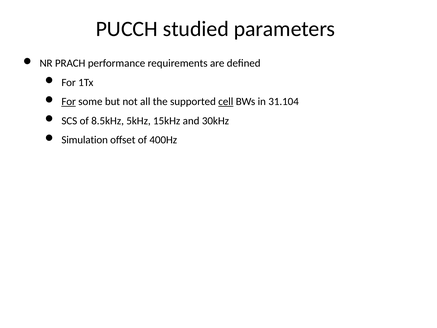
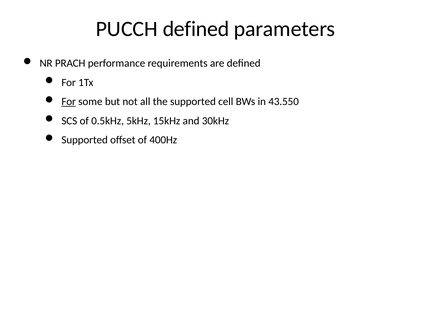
PUCCH studied: studied -> defined
cell underline: present -> none
31.104: 31.104 -> 43.550
8.5kHz: 8.5kHz -> 0.5kHz
Simulation at (85, 140): Simulation -> Supported
